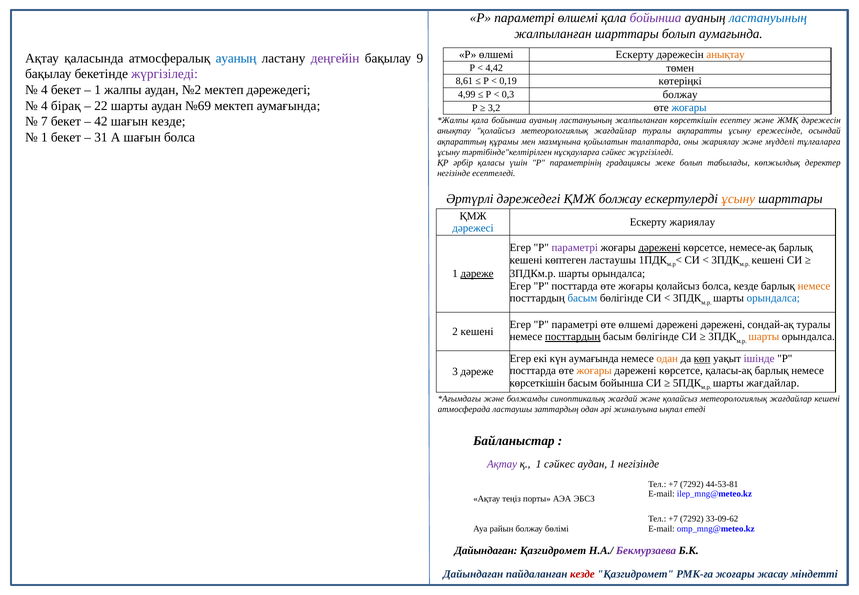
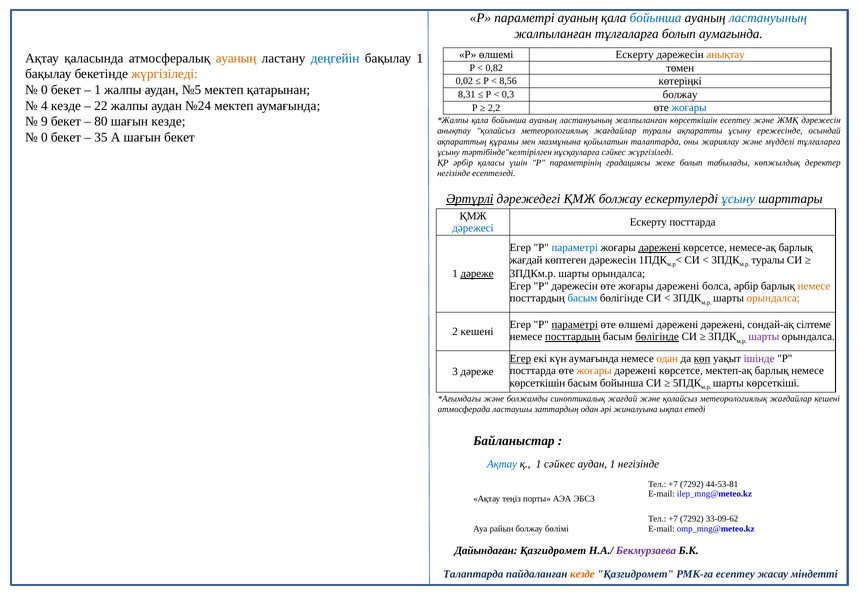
параметрі өлшемі: өлшемі -> ауаның
бойынша at (656, 18) colour: purple -> blue
жалпыланған шарттары: шарттары -> тұлғаларға
ауаның at (236, 58) colour: blue -> orange
деңгейін colour: purple -> blue
бақылау 9: 9 -> 1
4,42: 4,42 -> 0,82
жүргізіледі at (165, 74) colour: purple -> orange
8,61: 8,61 -> 0,02
0,19: 0,19 -> 8,56
4 at (44, 90): 4 -> 0
№2: №2 -> №5
мектеп дәрежедегі: дәрежедегі -> қатарынан
4,99: 4,99 -> 8,31
4 бірақ: бірақ -> кезде
22 шарты: шарты -> жалпы
№69: №69 -> №24
3,2: 3,2 -> 2,2
7: 7 -> 9
42: 42 -> 80
1 at (44, 137): 1 -> 0
31: 31 -> 35
шағын болса: болса -> бекет
Әртүрлі underline: none -> present
ұсыну at (738, 199) colour: orange -> blue
Ескерту жариялау: жариялау -> посттарда
параметрі at (575, 248) colour: purple -> blue
кешені at (526, 260): кешені -> жағдай
көптеген ластаушы: ластаушы -> дәрежесін
кешені at (768, 260): кешені -> туралы
P посттарда: посттарда -> дәрежесін
қолайсыз at (678, 286): қолайсыз -> дәрежені
болса кезде: кезде -> әрбір
орындалса at (773, 298) colour: blue -> orange
параметрі at (575, 324) underline: none -> present
сондай-ақ туралы: туралы -> сілтеме
бөлігінде at (657, 337) underline: none -> present
шарты at (764, 337) colour: orange -> purple
Егер at (520, 358) underline: none -> present
қаласы-ақ: қаласы-ақ -> мектеп-ақ
шарты жағдайлар: жағдайлар -> көрсеткіші
Ақтау at (502, 464) colour: purple -> blue
Дайындаған at (473, 574): Дайындаған -> Талаптарда
кезде at (582, 574) colour: red -> orange
РМК-ға жоғары: жоғары -> есептеу
